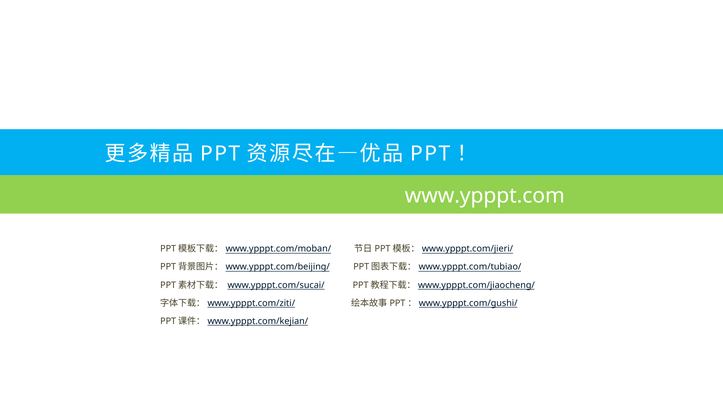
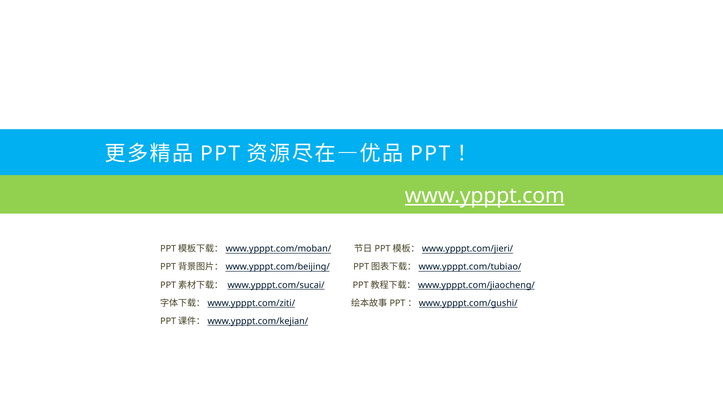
www.ypppt.com underline: none -> present
